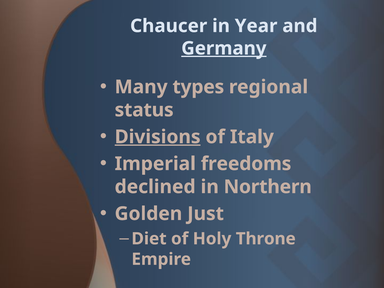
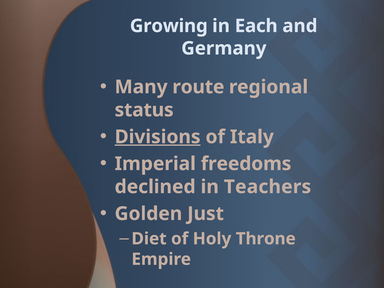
Chaucer: Chaucer -> Growing
Year: Year -> Each
Germany underline: present -> none
types: types -> route
Northern: Northern -> Teachers
